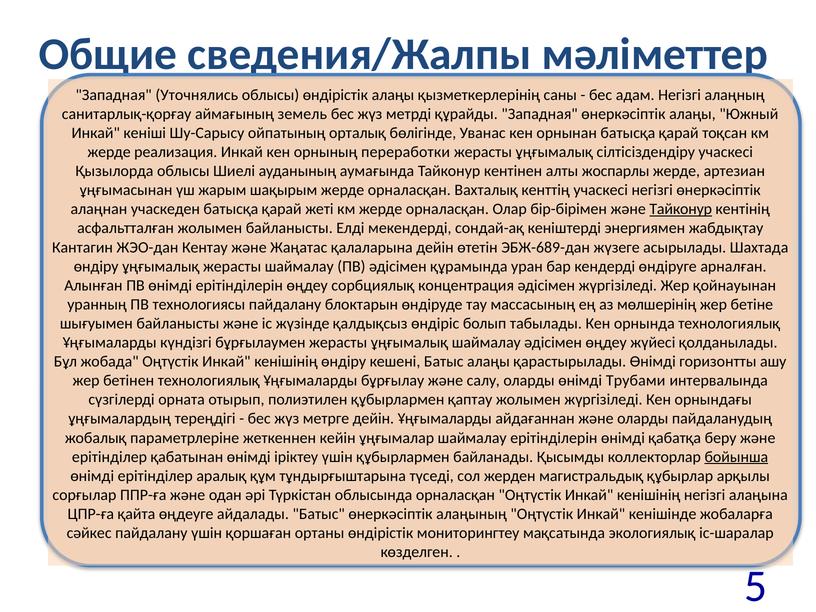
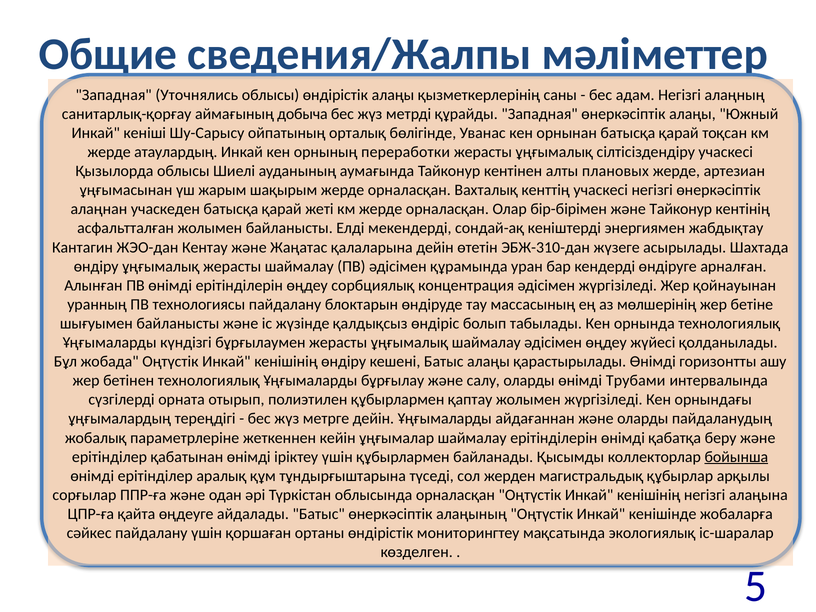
земель: земель -> добыча
реализация: реализация -> атаулардың
жоспарлы: жоспарлы -> плановых
Тайконур at (681, 209) underline: present -> none
ЭБЖ-689-дан: ЭБЖ-689-дан -> ЭБЖ-310-дан
